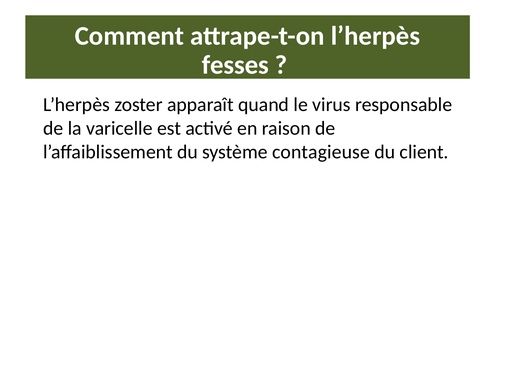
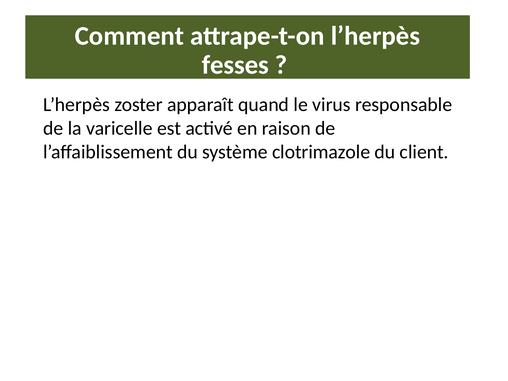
contagieuse: contagieuse -> clotrimazole
